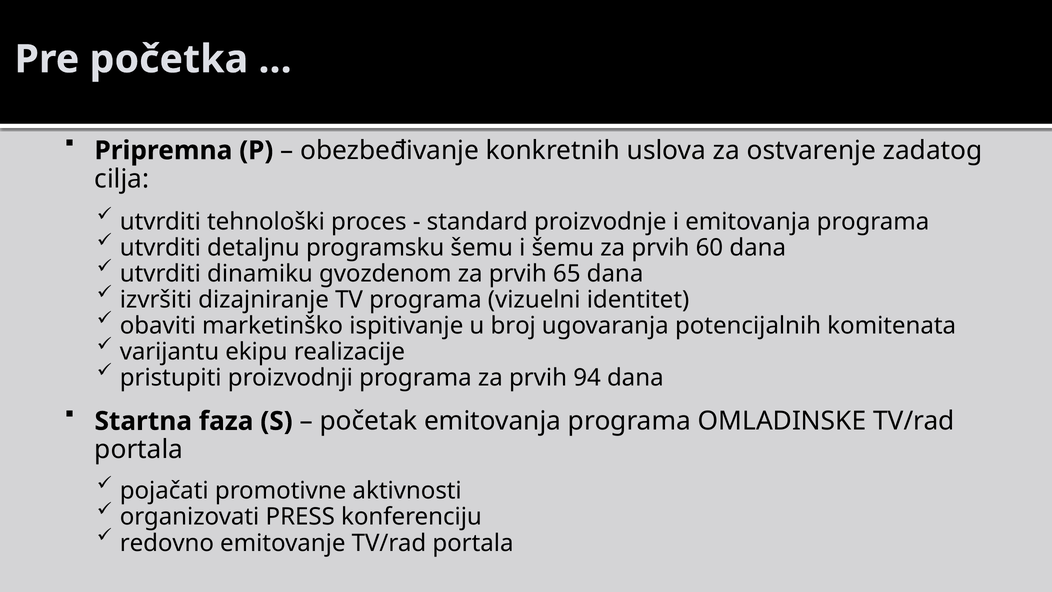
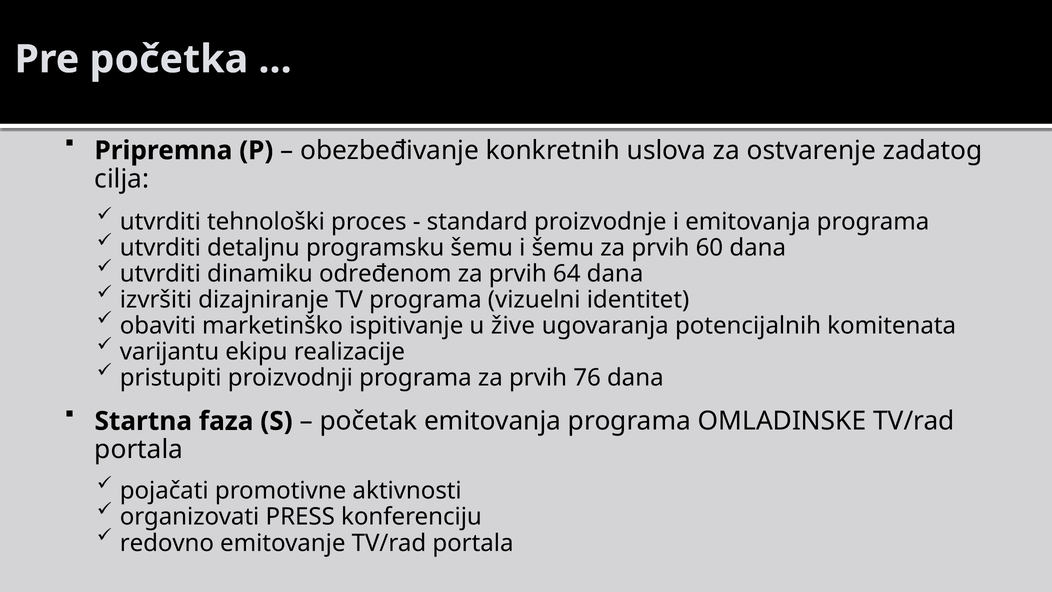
gvozdenom: gvozdenom -> određenom
65: 65 -> 64
broj: broj -> žive
94: 94 -> 76
